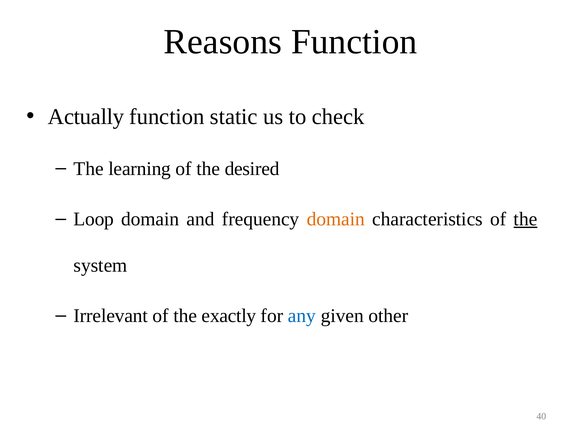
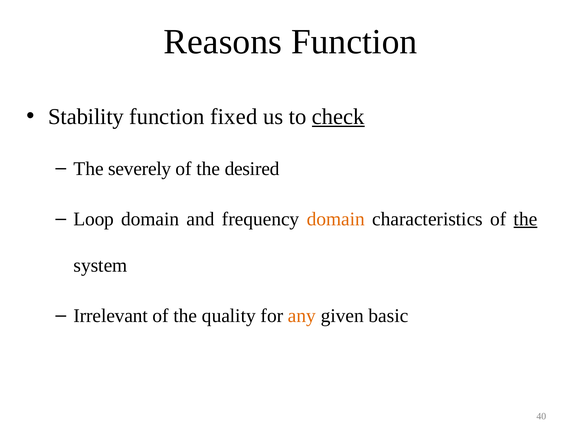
Actually: Actually -> Stability
static: static -> fixed
check underline: none -> present
learning: learning -> severely
exactly: exactly -> quality
any colour: blue -> orange
other: other -> basic
